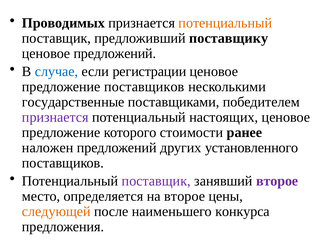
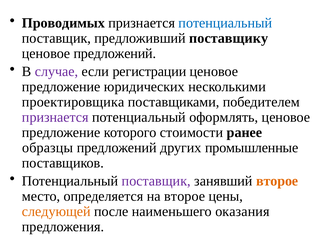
потенциальный at (225, 23) colour: orange -> blue
случае colour: blue -> purple
предложение поставщиков: поставщиков -> юридических
государственные: государственные -> проектировщика
настоящих: настоящих -> оформлять
наложен: наложен -> образцы
установленного: установленного -> промышленные
второе at (277, 180) colour: purple -> orange
конкурса: конкурса -> оказания
